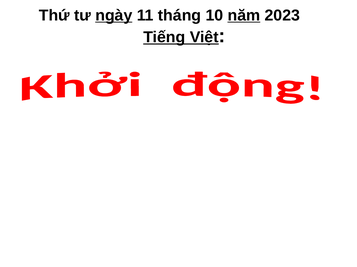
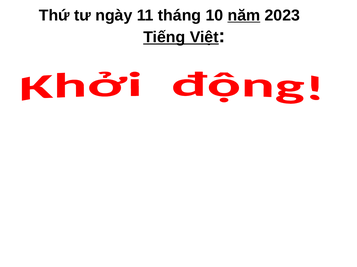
ngày underline: present -> none
